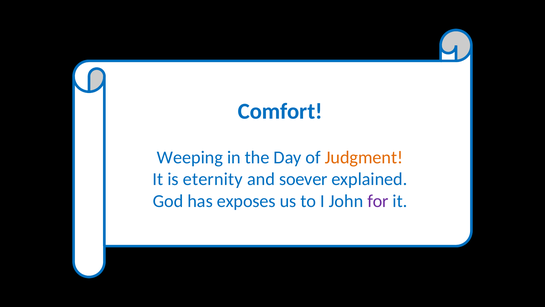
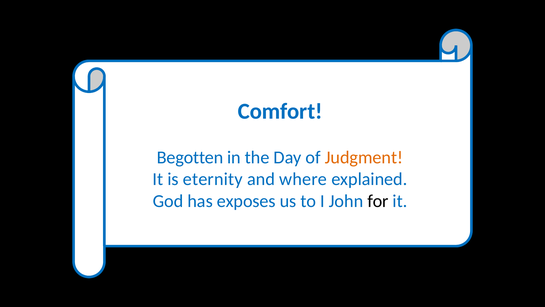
Weeping: Weeping -> Begotten
soever: soever -> where
for colour: purple -> black
